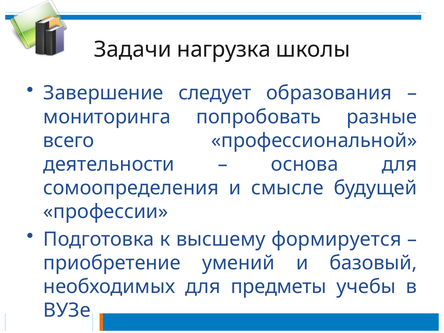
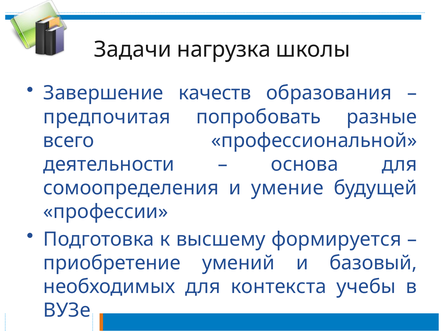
следует: следует -> качеств
мониторинга: мониторинга -> предпочитая
смысле: смысле -> умение
предметы: предметы -> контекста
